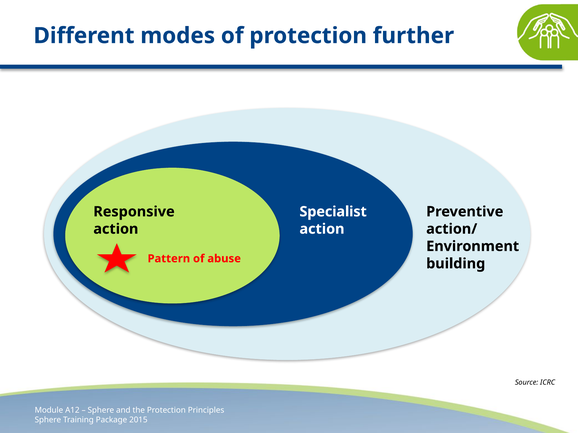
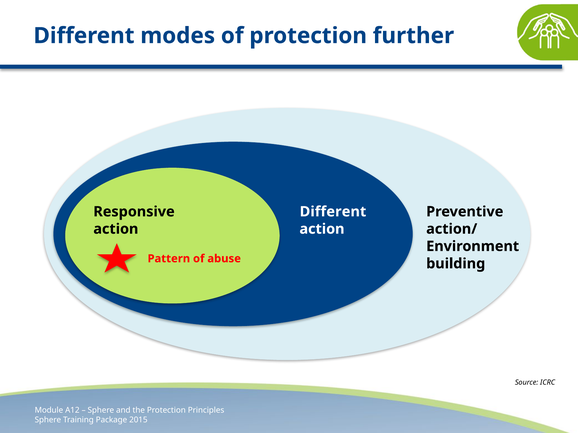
Specialist at (333, 212): Specialist -> Different
